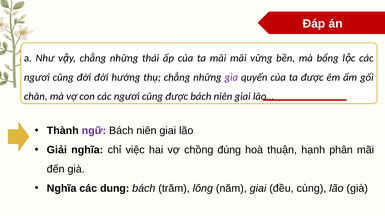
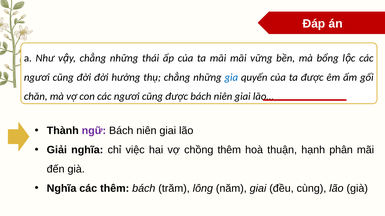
gia colour: purple -> blue
chồng đúng: đúng -> thêm
các dung: dung -> thêm
